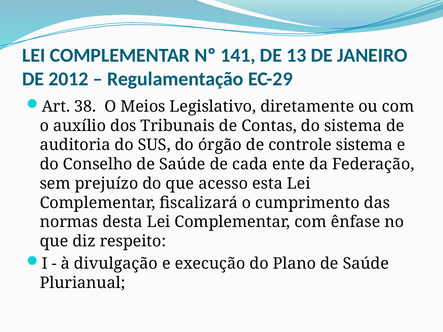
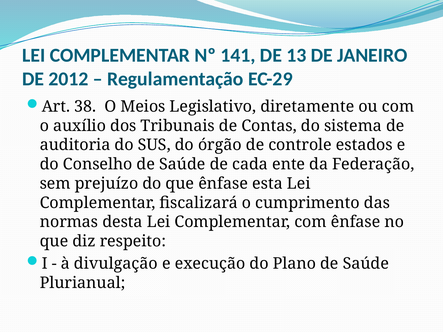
controle sistema: sistema -> estados
que acesso: acesso -> ênfase
